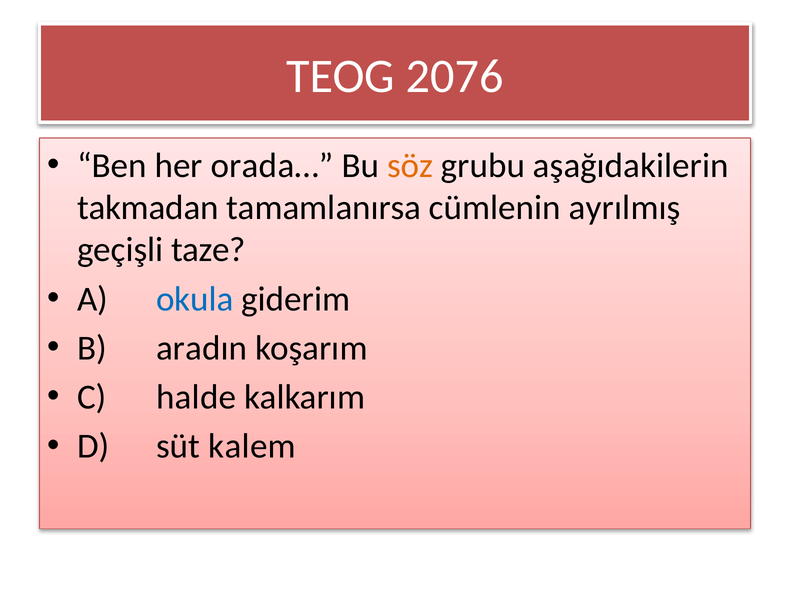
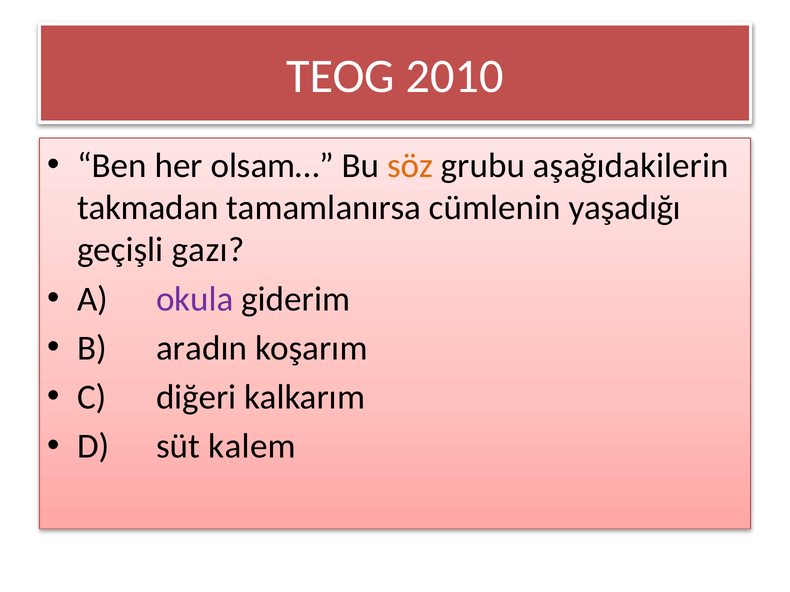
2076: 2076 -> 2010
orada…: orada… -> olsam…
ayrılmış: ayrılmış -> yaşadığı
taze: taze -> gazı
okula colour: blue -> purple
halde: halde -> diğeri
